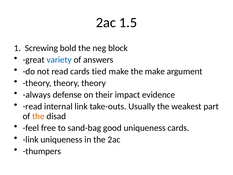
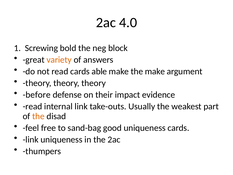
1.5: 1.5 -> 4.0
variety colour: blue -> orange
tied: tied -> able
always: always -> before
